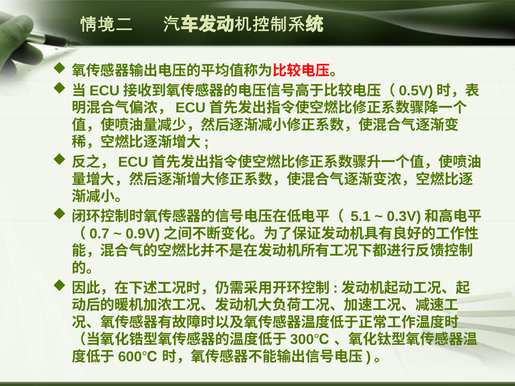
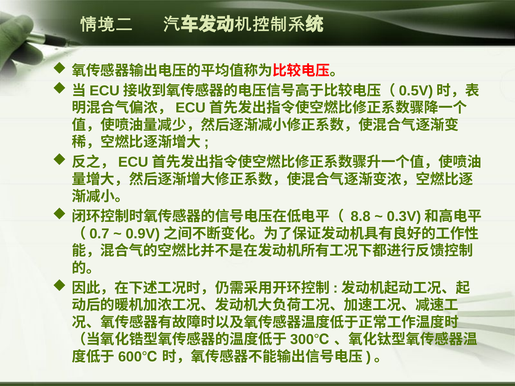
5.1: 5.1 -> 8.8
